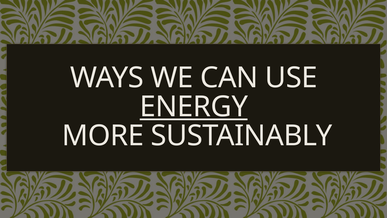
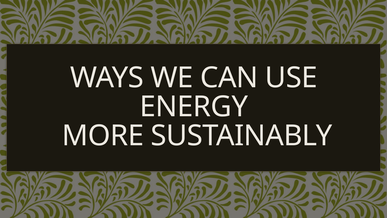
ENERGY underline: present -> none
